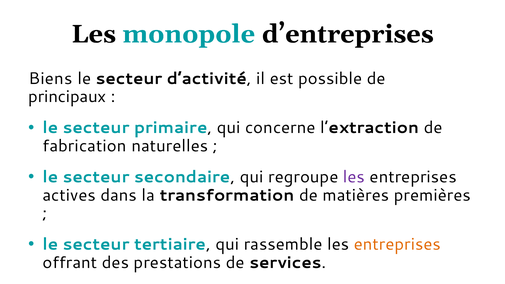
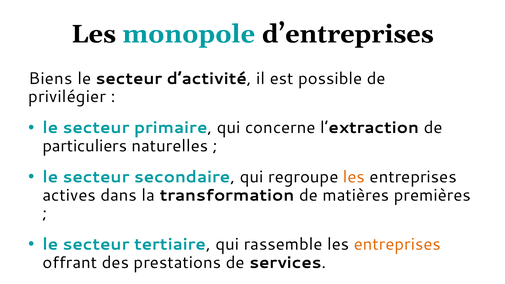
principaux: principaux -> privilégier
fabrication: fabrication -> particuliers
les at (354, 177) colour: purple -> orange
